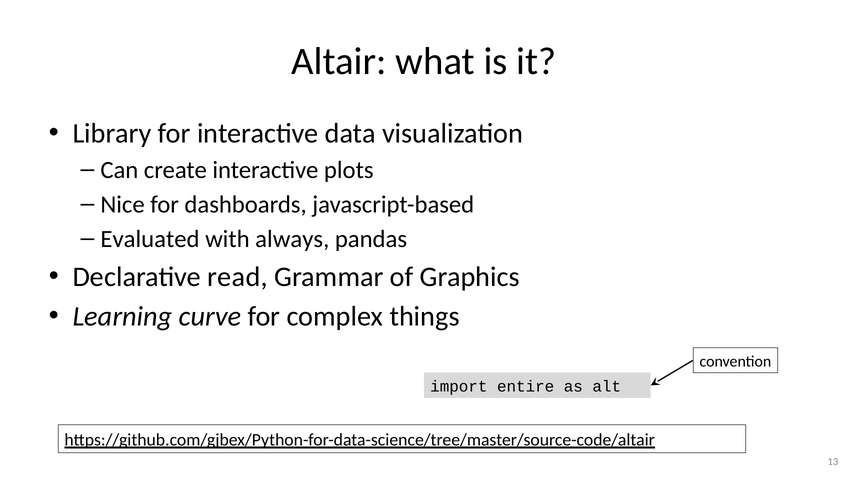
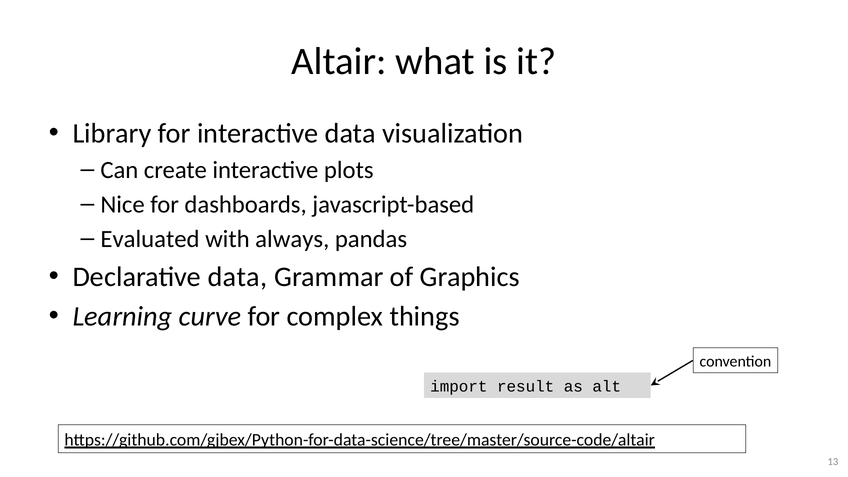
Declarative read: read -> data
entire: entire -> result
